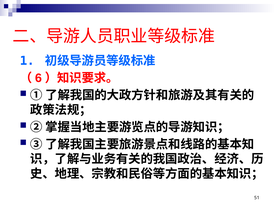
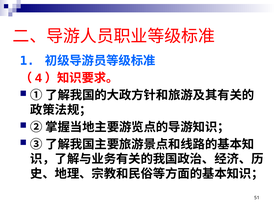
6: 6 -> 4
